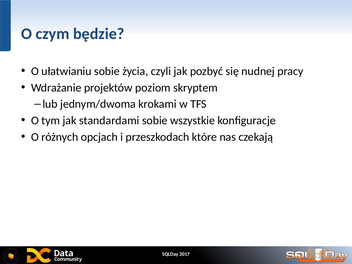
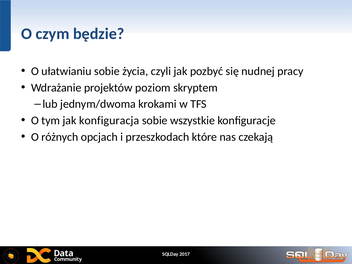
standardami: standardami -> konfiguracja
